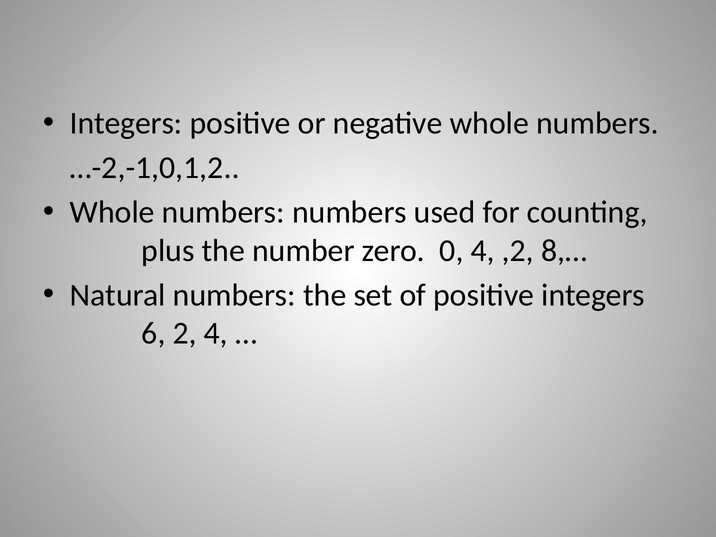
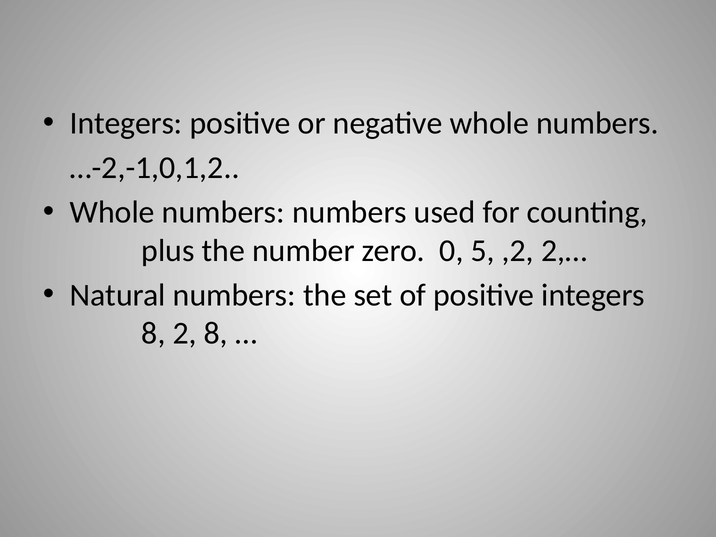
0 4: 4 -> 5
8,…: 8,… -> 2,…
6 at (153, 333): 6 -> 8
2 4: 4 -> 8
